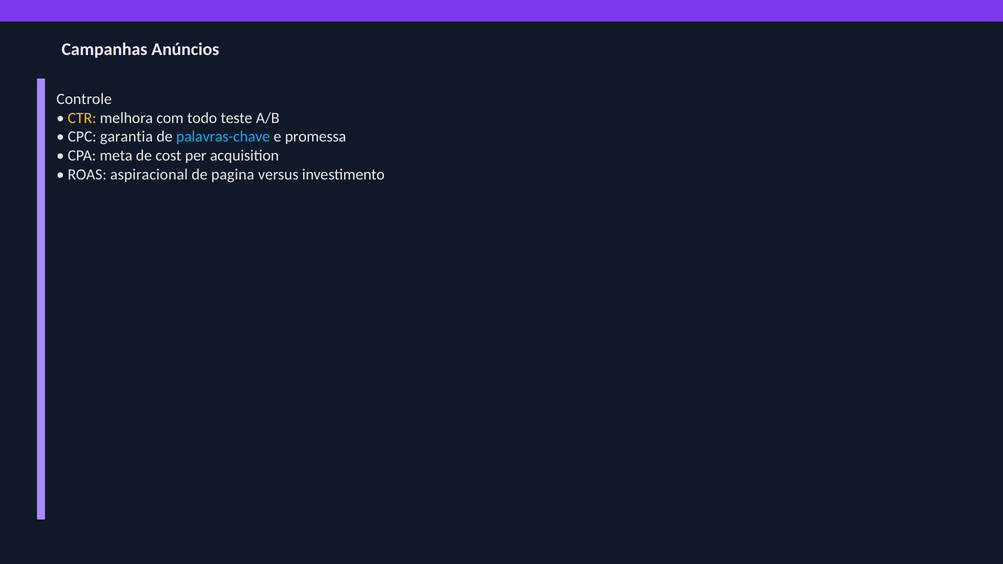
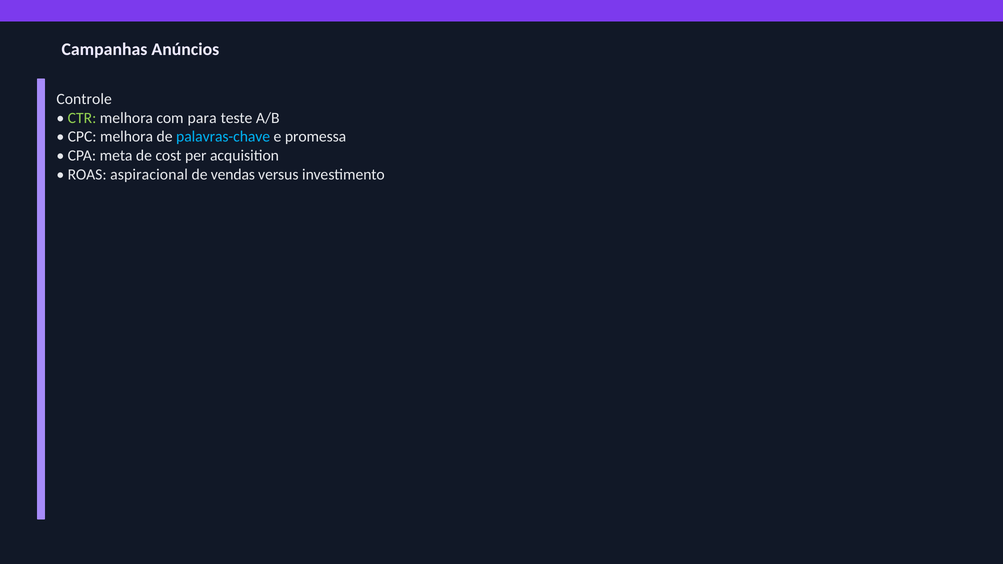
CTR colour: yellow -> light green
todo: todo -> para
CPC garantia: garantia -> melhora
pagina: pagina -> vendas
